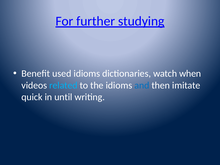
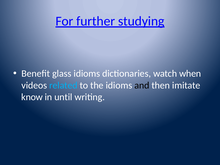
used: used -> glass
and colour: blue -> black
quick: quick -> know
